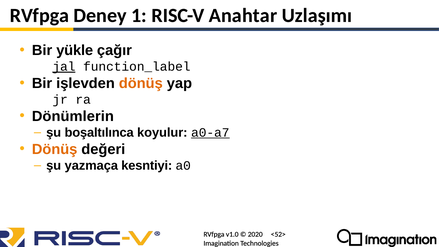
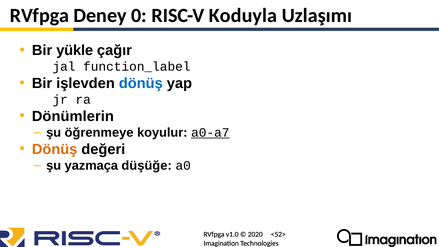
1: 1 -> 0
Anahtar: Anahtar -> Koduyla
jal underline: present -> none
dönüş at (141, 83) colour: orange -> blue
boşaltılınca: boşaltılınca -> öğrenmeye
kesntiyi: kesntiyi -> düşüğe
